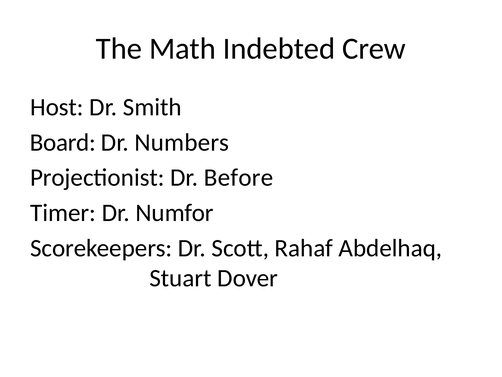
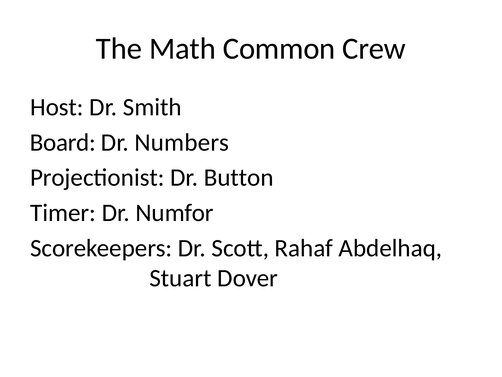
Indebted: Indebted -> Common
Before: Before -> Button
